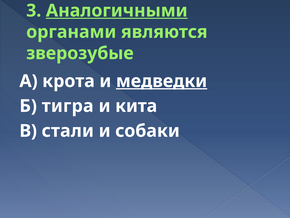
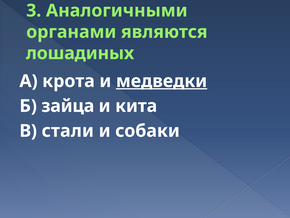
Аналогичными underline: present -> none
зверозубые: зверозубые -> лошадиных
тигра: тигра -> зайца
